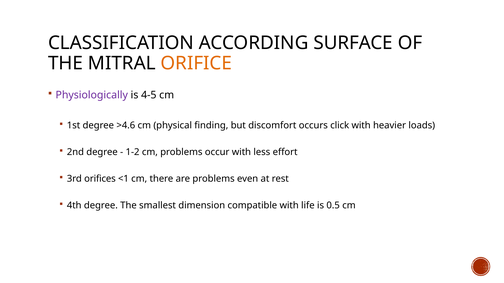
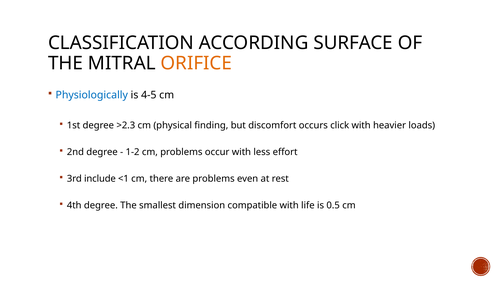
Physiologically colour: purple -> blue
>4.6: >4.6 -> >2.3
orifices: orifices -> include
